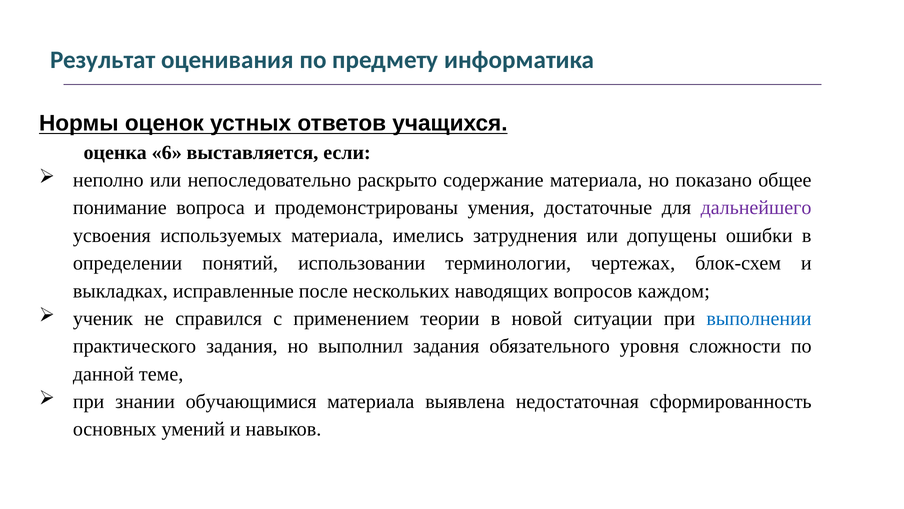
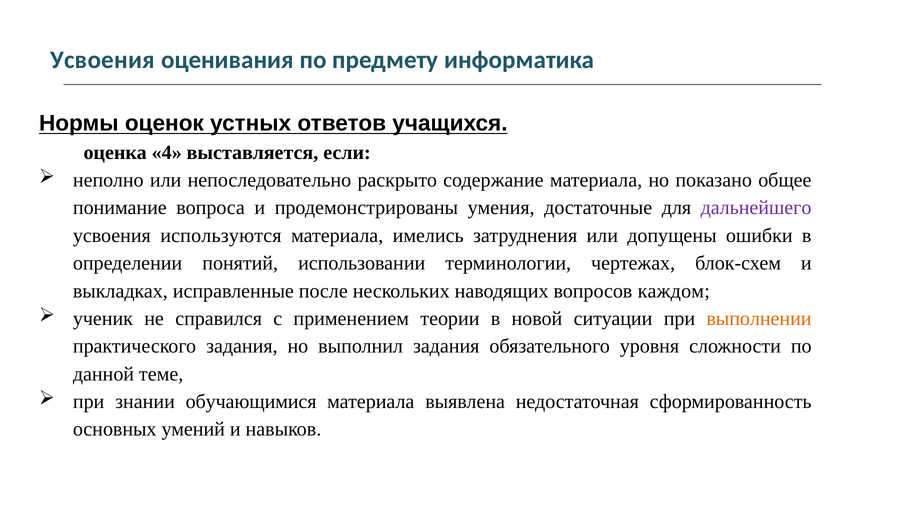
Результат at (103, 60): Результат -> Усвоения
6: 6 -> 4
используемых: используемых -> используются
выполнении colour: blue -> orange
